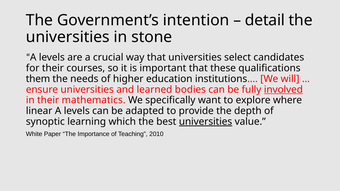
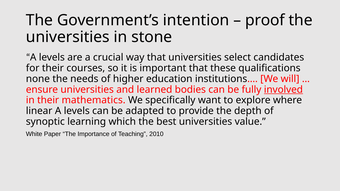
detail: detail -> proof
them: them -> none
universities at (206, 122) underline: present -> none
